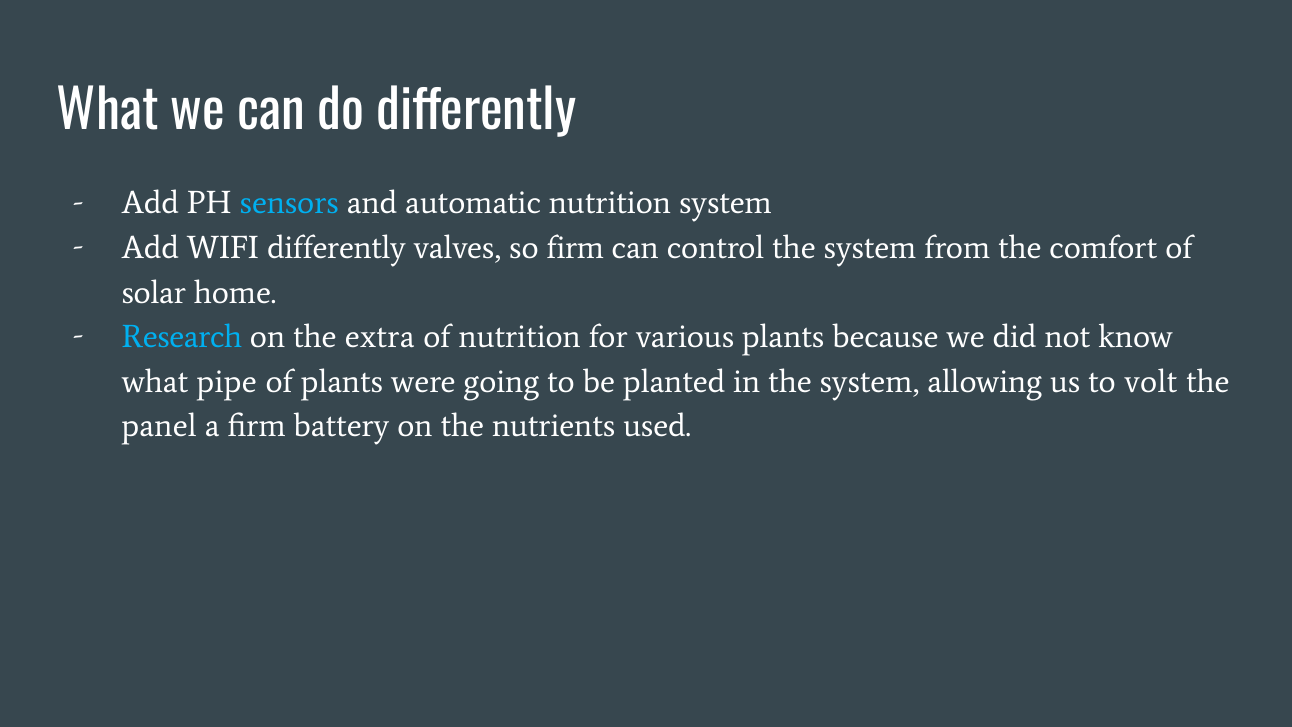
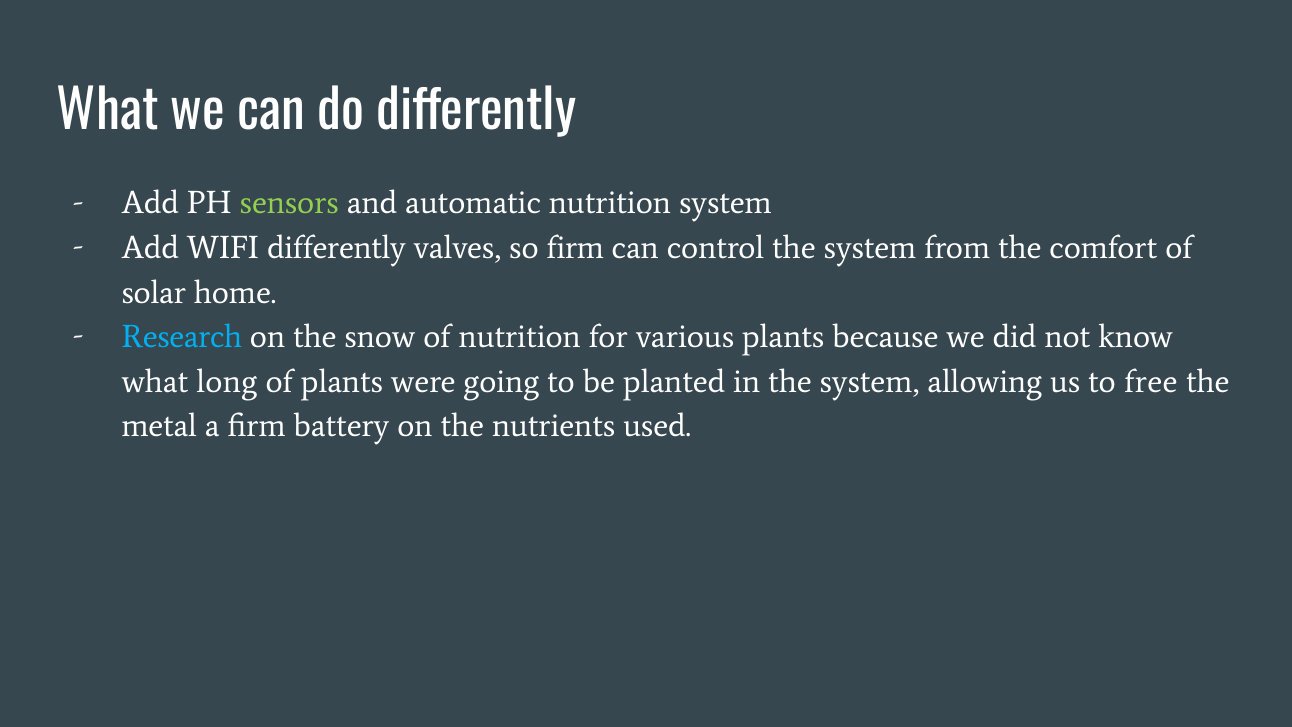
sensors colour: light blue -> light green
extra: extra -> snow
pipe: pipe -> long
volt: volt -> free
panel: panel -> metal
